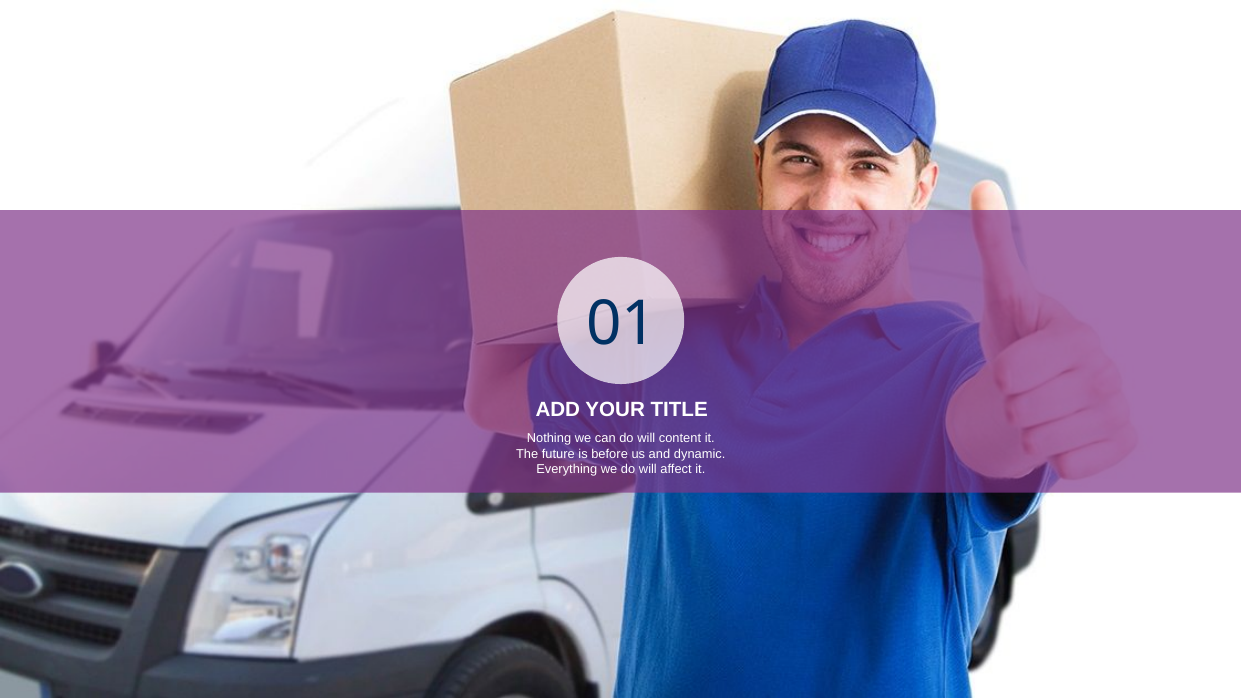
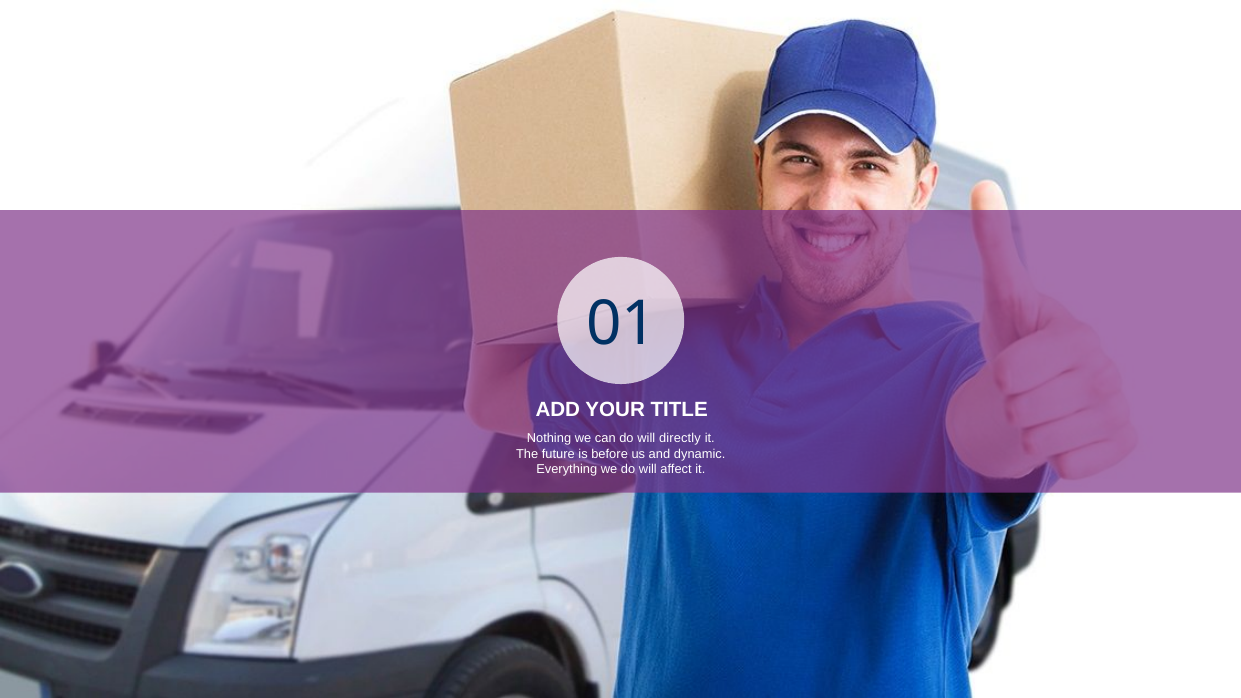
content: content -> directly
